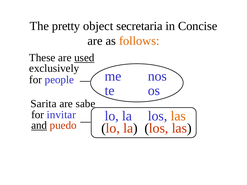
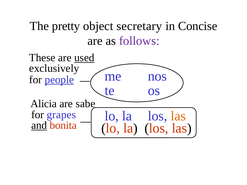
secretaria: secretaria -> secretary
follows colour: orange -> purple
people underline: none -> present
Sarita: Sarita -> Alicia
invitar: invitar -> grapes
puedo: puedo -> bonita
